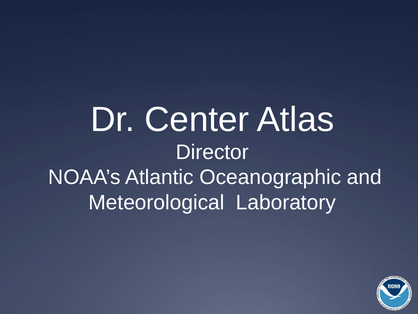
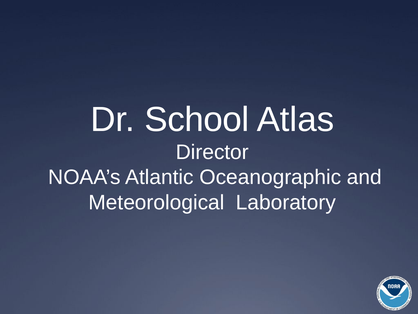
Center: Center -> School
